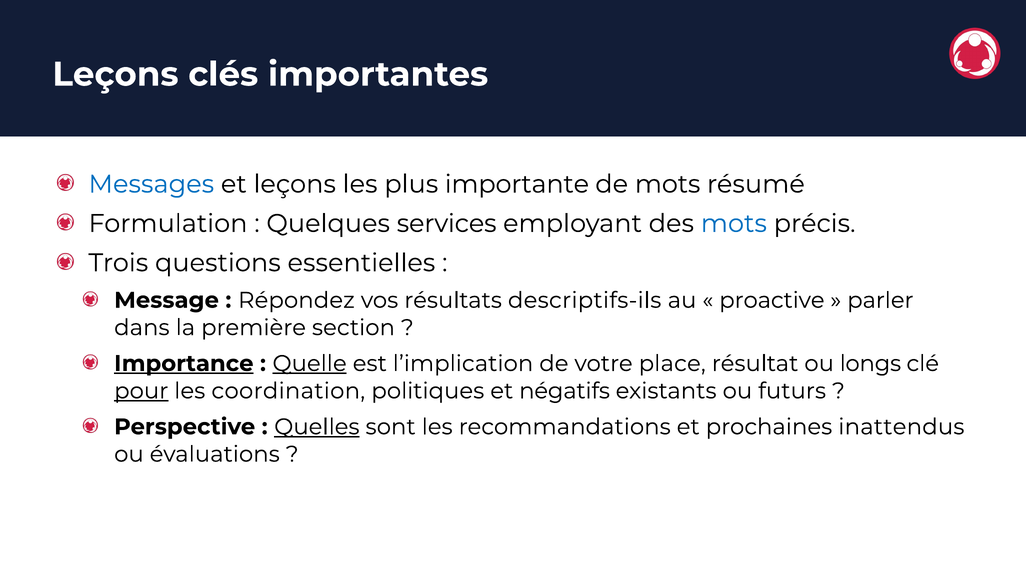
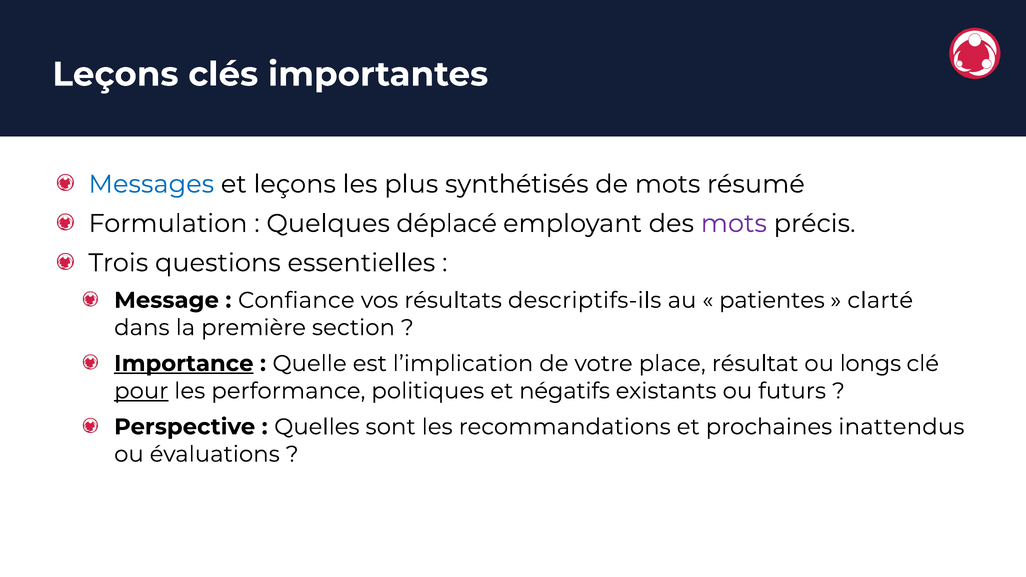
importante: importante -> synthétisés
services: services -> déplacé
mots at (734, 224) colour: blue -> purple
Répondez: Répondez -> Confiance
proactive: proactive -> patientes
parler: parler -> clarté
Quelle underline: present -> none
coordination: coordination -> performance
Quelles underline: present -> none
